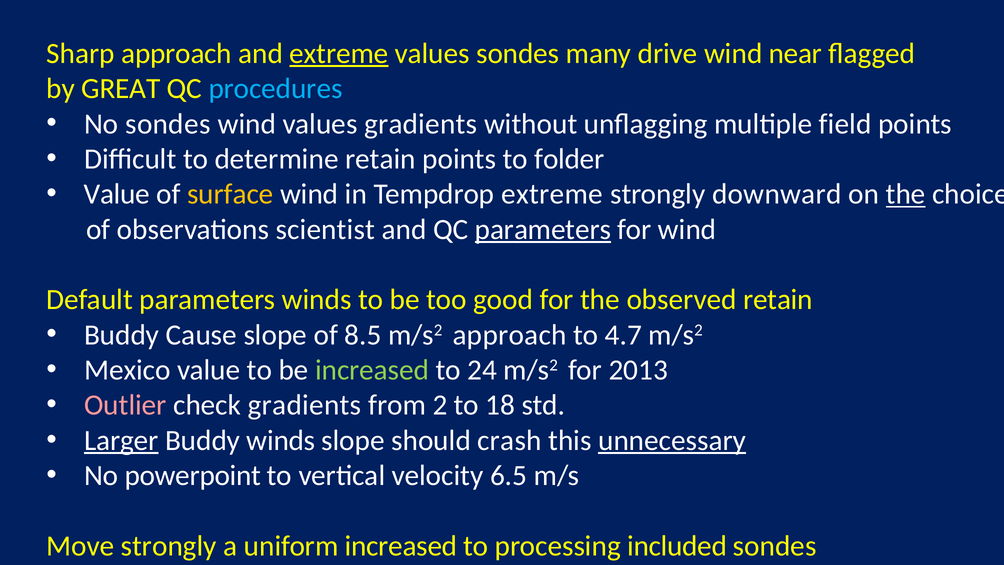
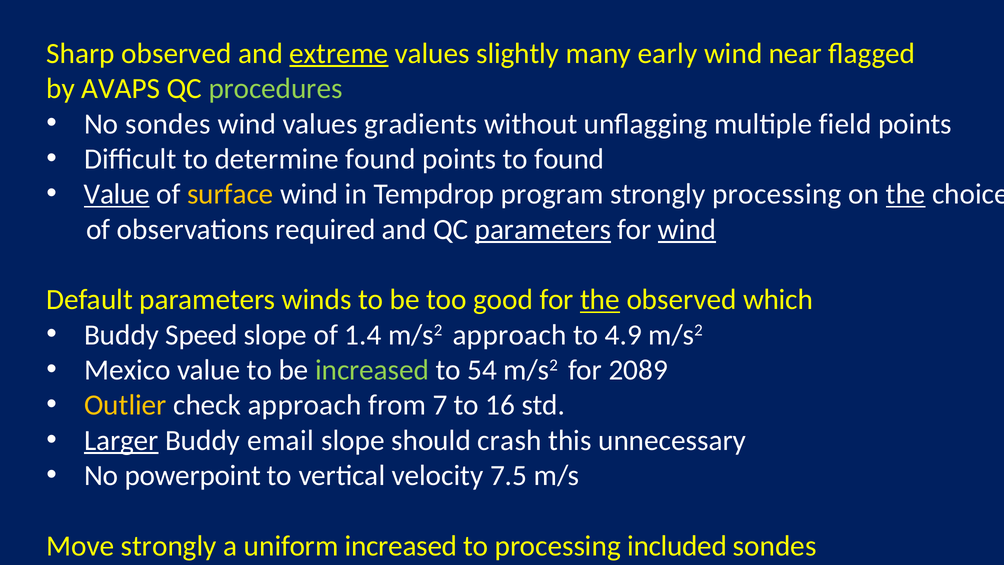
Sharp approach: approach -> observed
values sondes: sondes -> slightly
drive: drive -> early
GREAT: GREAT -> AVAPS
procedures colour: light blue -> light green
determine retain: retain -> found
to folder: folder -> found
Value at (117, 194) underline: none -> present
Tempdrop extreme: extreme -> program
strongly downward: downward -> processing
scientist: scientist -> required
wind at (687, 229) underline: none -> present
the at (600, 300) underline: none -> present
observed retain: retain -> which
Cause: Cause -> Speed
8.5: 8.5 -> 1.4
4.7: 4.7 -> 4.9
24: 24 -> 54
2013: 2013 -> 2089
Outlier colour: pink -> yellow
check gradients: gradients -> approach
2: 2 -> 7
18: 18 -> 16
Buddy winds: winds -> email
unnecessary underline: present -> none
6.5: 6.5 -> 7.5
